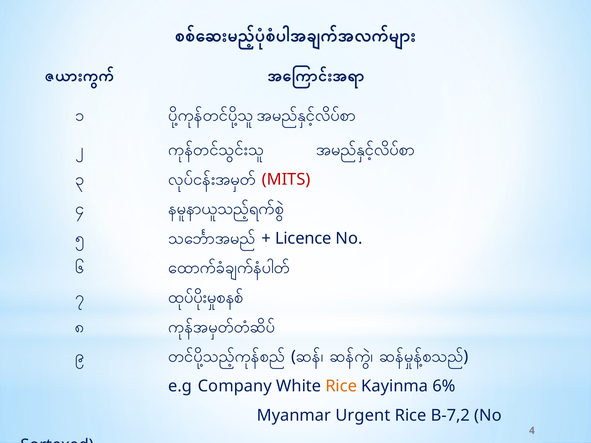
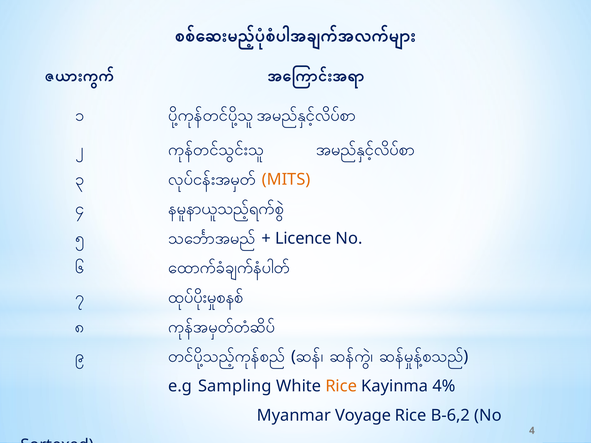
MITS colour: red -> orange
Company: Company -> Sampling
6%: 6% -> 4%
Urgent: Urgent -> Voyage
B-7,2: B-7,2 -> B-6,2
